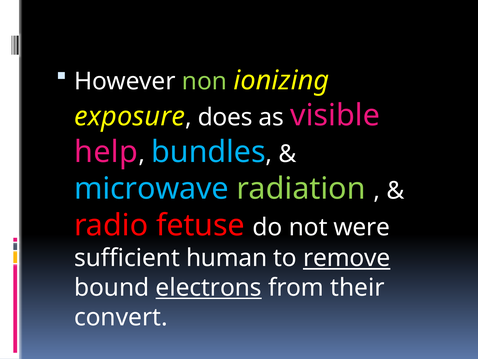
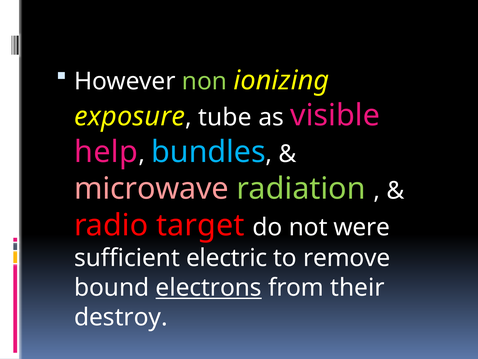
does: does -> tube
microwave colour: light blue -> pink
fetuse: fetuse -> target
human: human -> electric
remove underline: present -> none
convert: convert -> destroy
